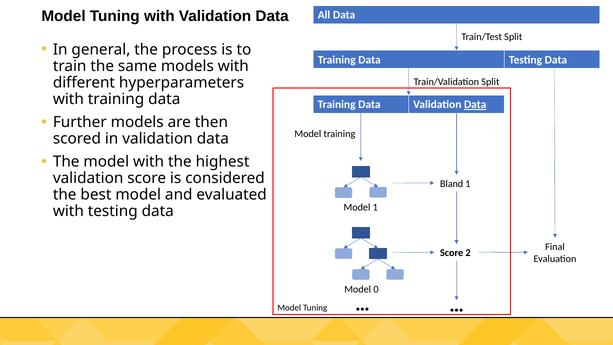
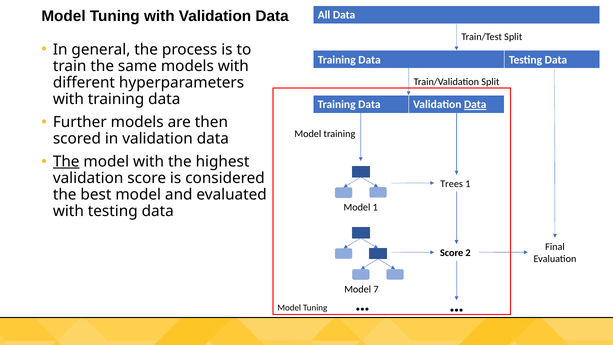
The at (66, 162) underline: none -> present
Bland: Bland -> Trees
0: 0 -> 7
